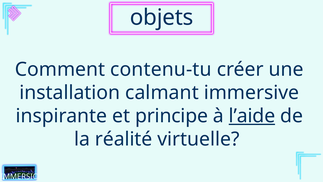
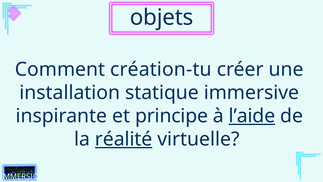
contenu-tu: contenu-tu -> création-tu
calmant: calmant -> statique
réalité underline: none -> present
